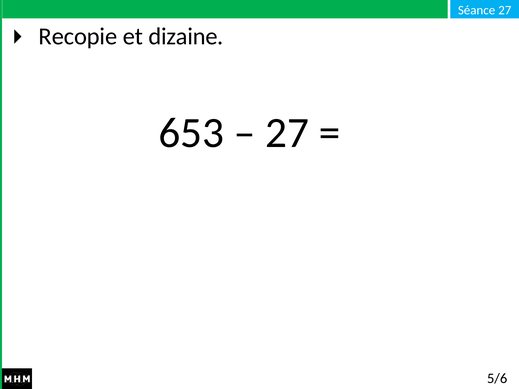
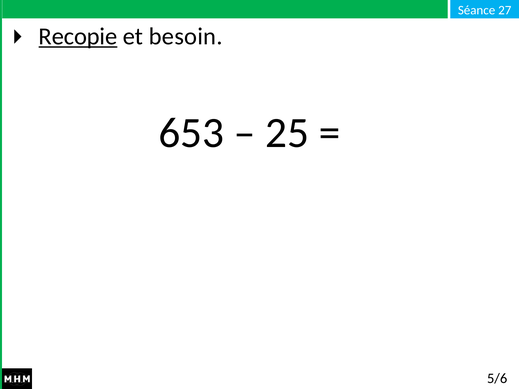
Recopie underline: none -> present
dizaine: dizaine -> besoin
27 at (287, 133): 27 -> 25
